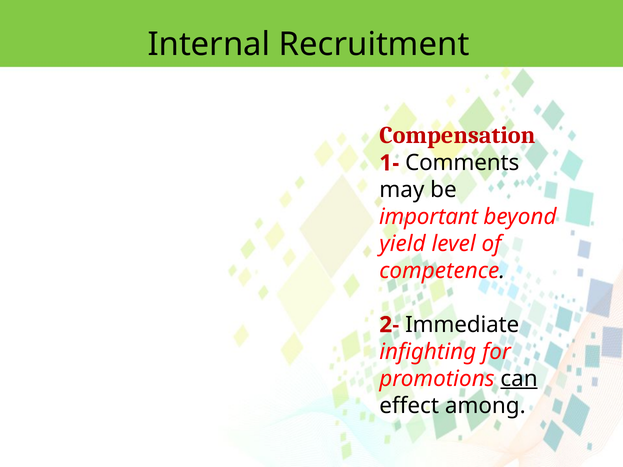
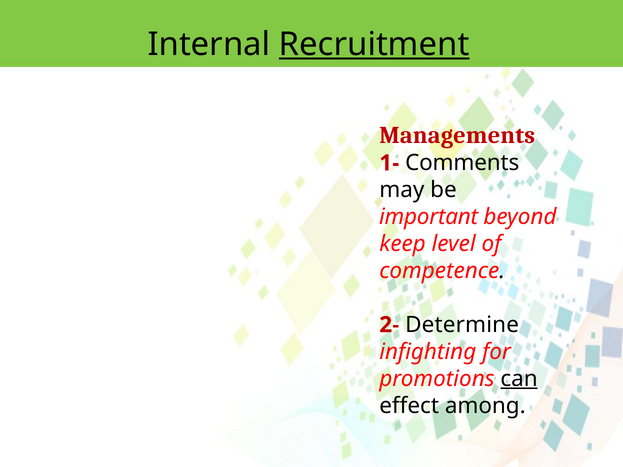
Recruitment underline: none -> present
Compensation: Compensation -> Managements
yield: yield -> keep
Immediate: Immediate -> Determine
